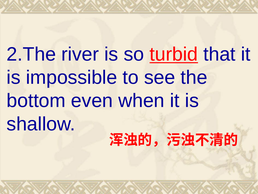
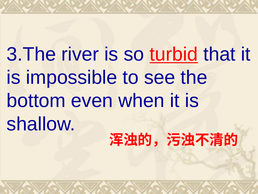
2.The: 2.The -> 3.The
